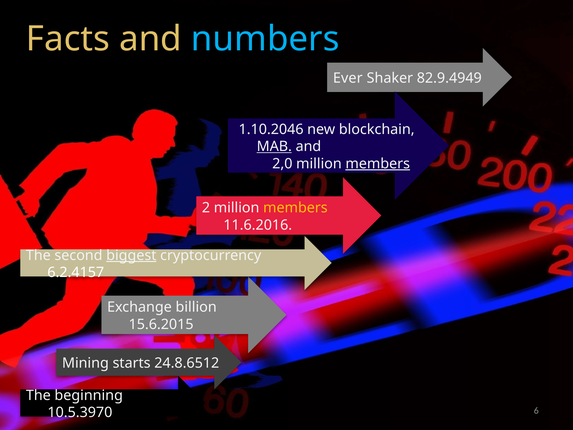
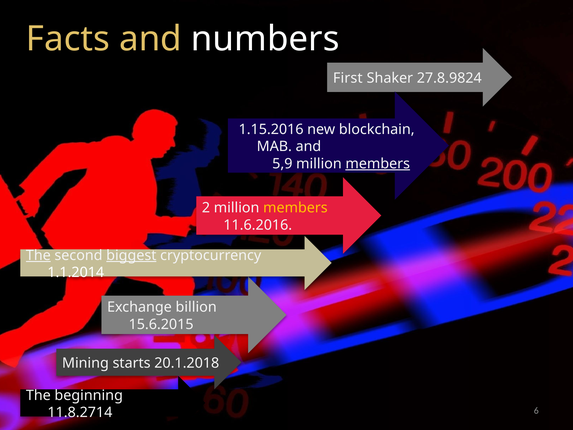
numbers colour: light blue -> white
Ever: Ever -> First
82.9.4949: 82.9.4949 -> 27.8.9824
1.10.2046: 1.10.2046 -> 1.15.2016
MAB underline: present -> none
2,0: 2,0 -> 5,9
The at (38, 255) underline: none -> present
6.2.4157: 6.2.4157 -> 1.1.2014
24.8.6512: 24.8.6512 -> 20.1.2018
10.5.3970: 10.5.3970 -> 11.8.2714
